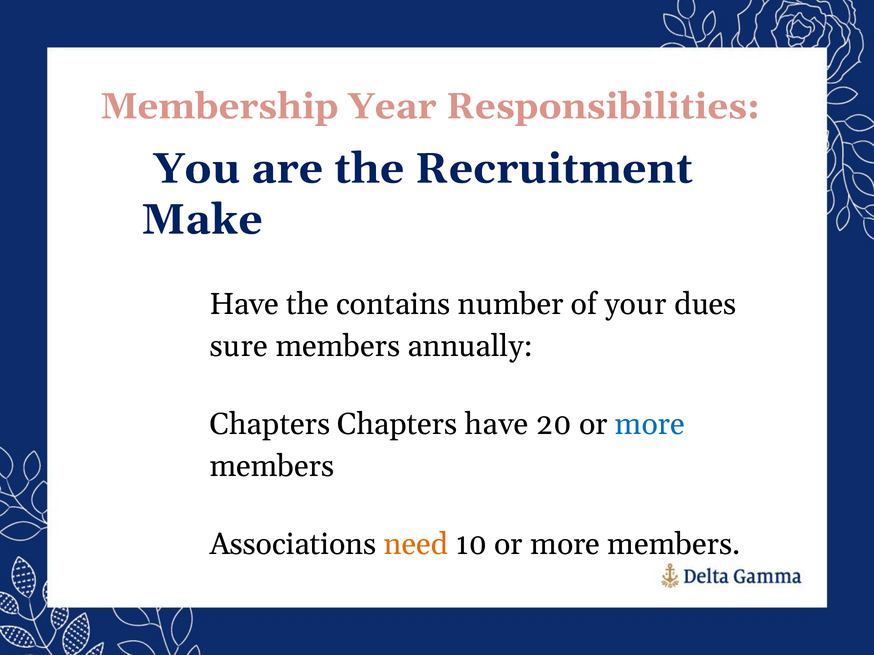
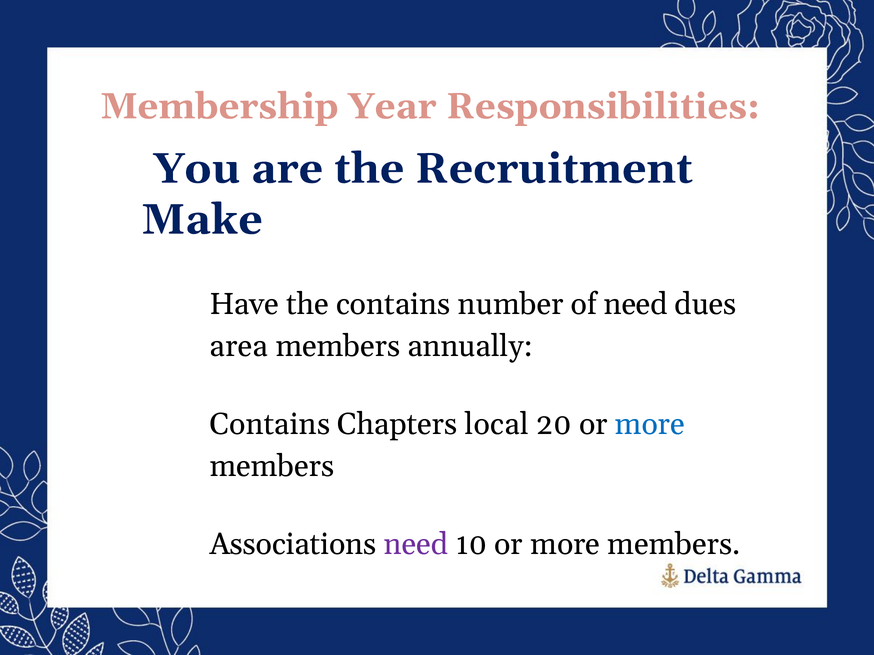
of your: your -> need
sure: sure -> area
Chapters at (270, 425): Chapters -> Contains
Chapters have: have -> local
need at (416, 545) colour: orange -> purple
